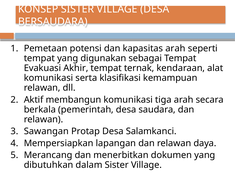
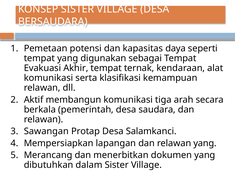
kapasitas arah: arah -> daya
relawan daya: daya -> yang
